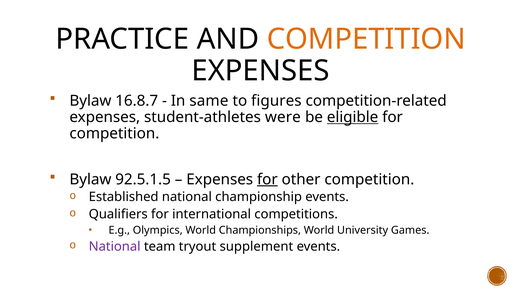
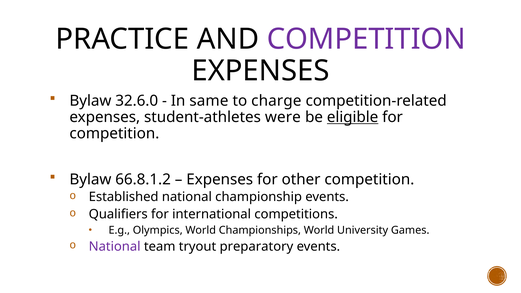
COMPETITION at (366, 39) colour: orange -> purple
16.8.7: 16.8.7 -> 32.6.0
figures: figures -> charge
92.5.1.5: 92.5.1.5 -> 66.8.1.2
for at (267, 179) underline: present -> none
supplement: supplement -> preparatory
